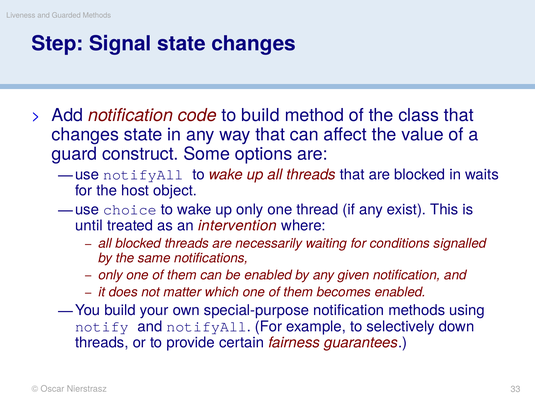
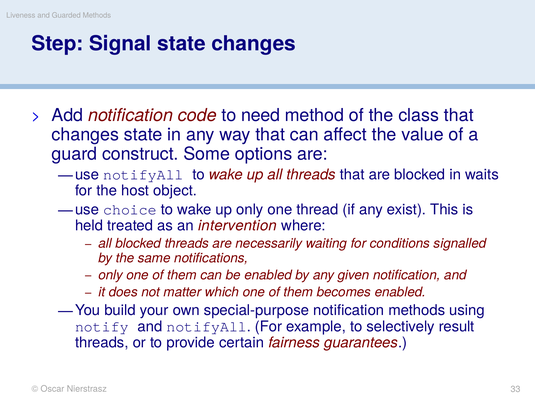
to build: build -> need
until: until -> held
down: down -> result
